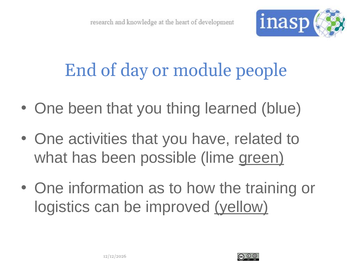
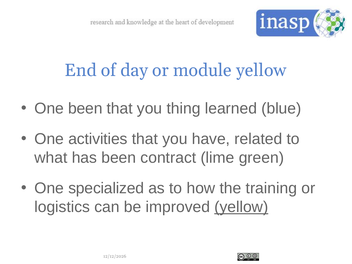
module people: people -> yellow
possible: possible -> contract
green underline: present -> none
information: information -> specialized
